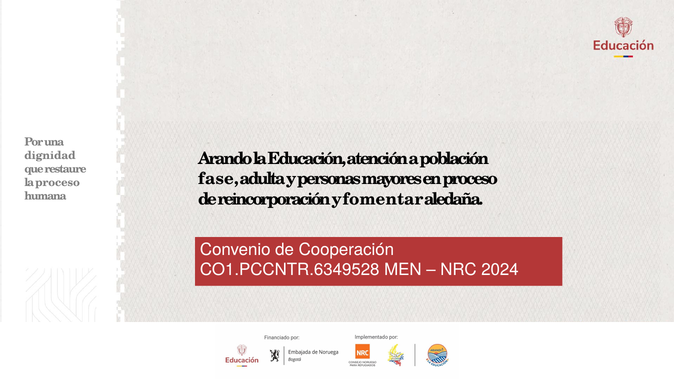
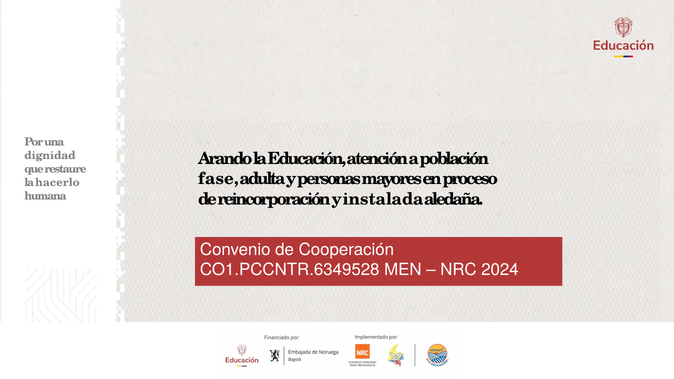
la proceso: proceso -> hacerlo
fomentar: fomentar -> instalada
